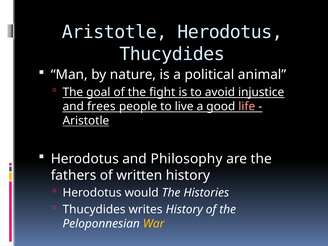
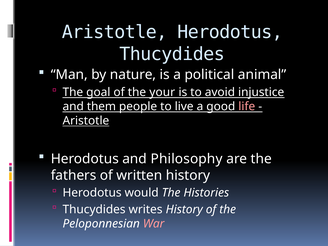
fight: fight -> your
frees: frees -> them
War colour: yellow -> pink
